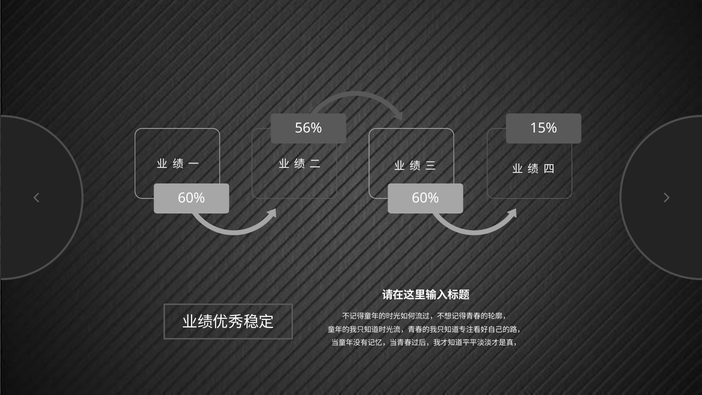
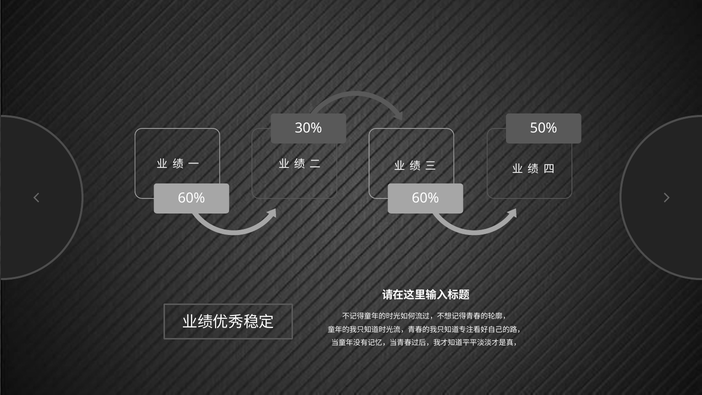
56%: 56% -> 30%
15%: 15% -> 50%
